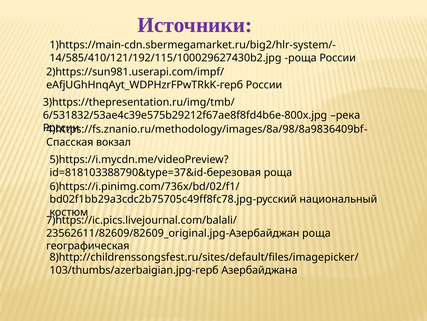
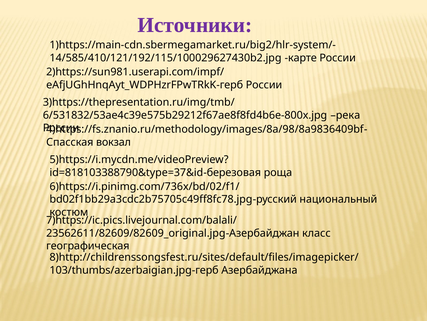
роща at (301, 58): роща -> карте
роща at (316, 233): роща -> класс
